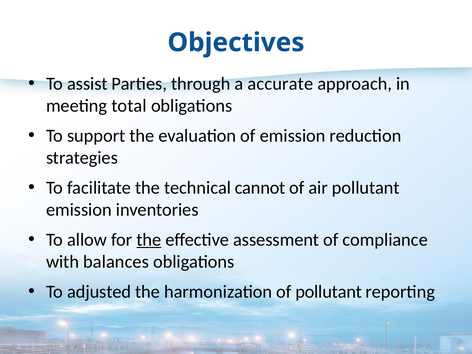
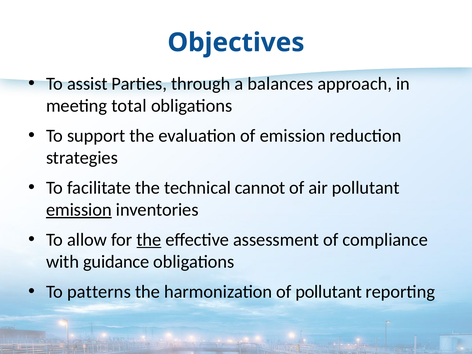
accurate: accurate -> balances
emission at (79, 210) underline: none -> present
balances: balances -> guidance
adjusted: adjusted -> patterns
